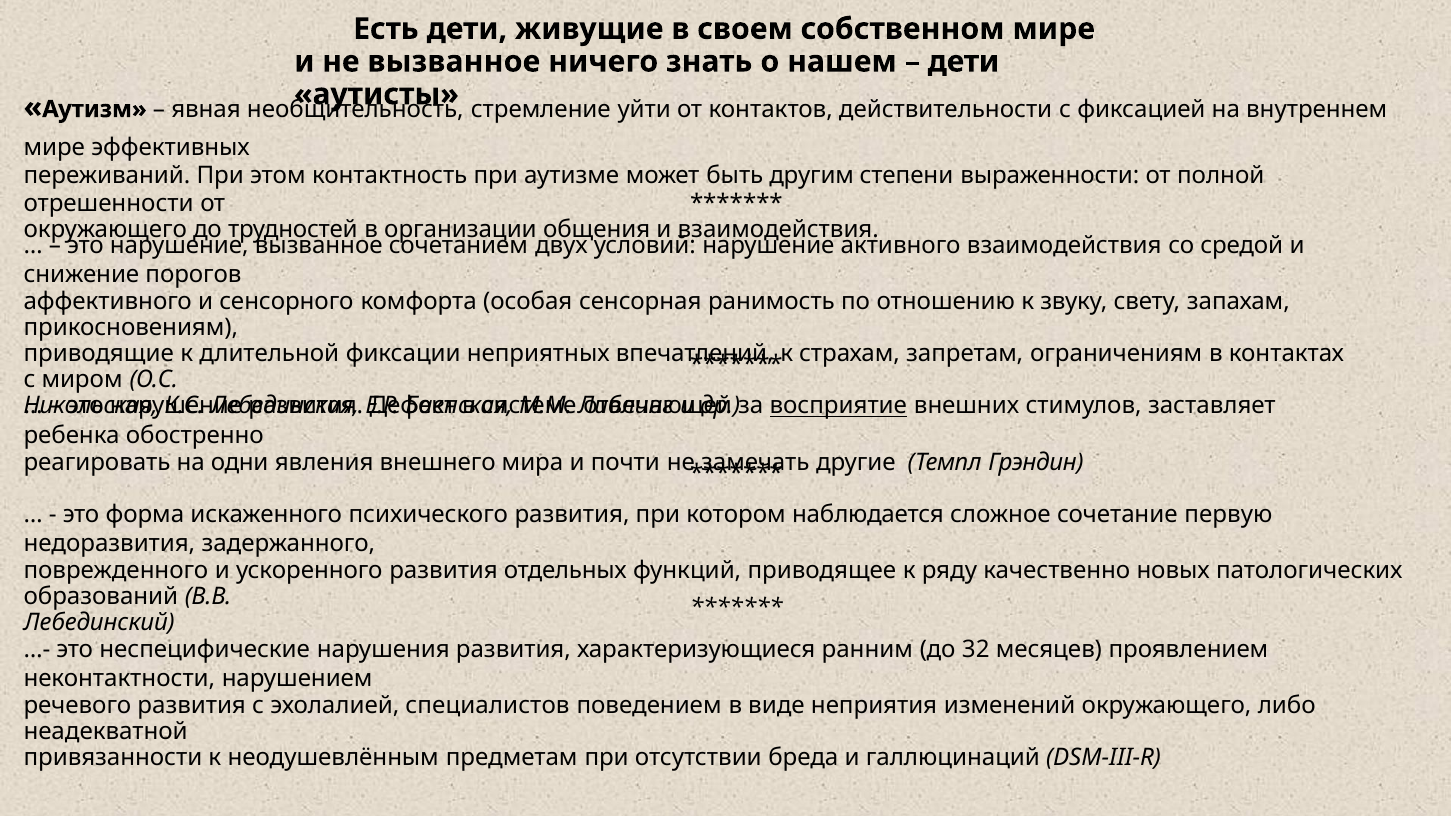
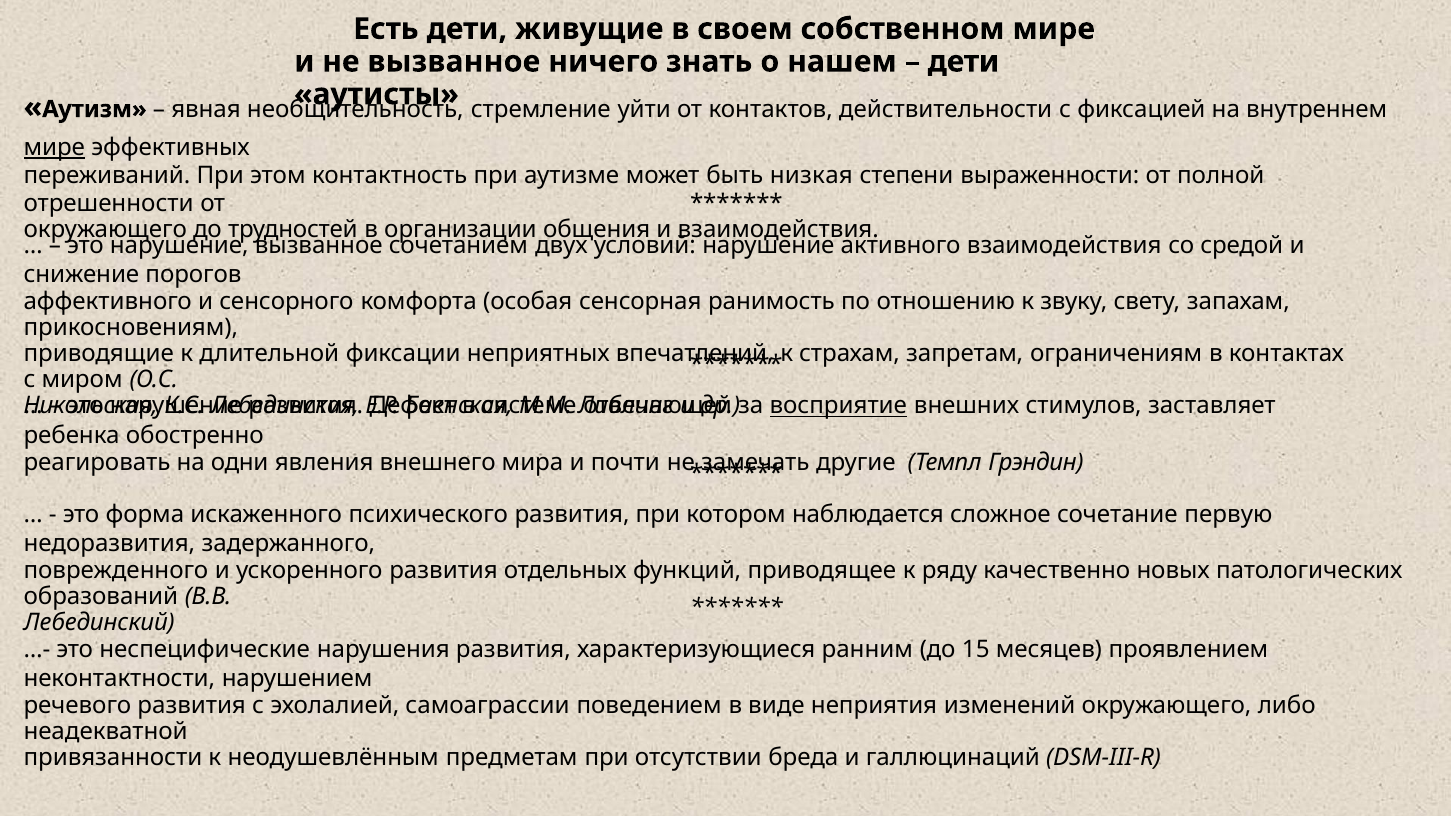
мире at (54, 147) underline: none -> present
другим: другим -> низкая
32: 32 -> 15
специалистов: специалистов -> самоаграссии
